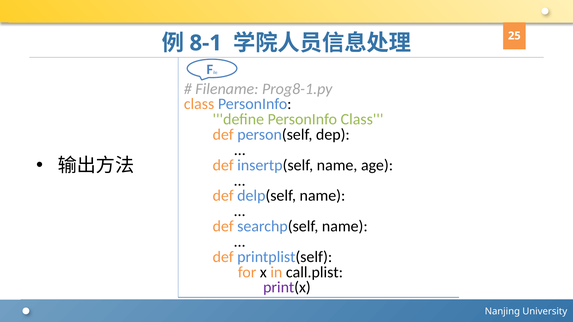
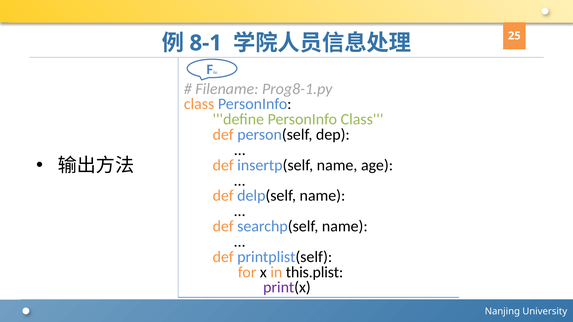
call.plist: call.plist -> this.plist
